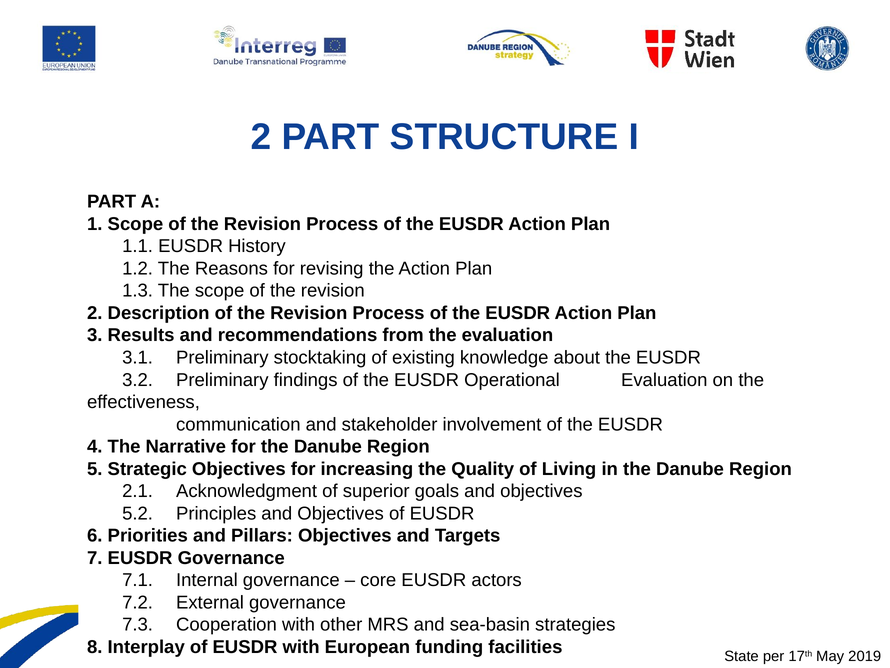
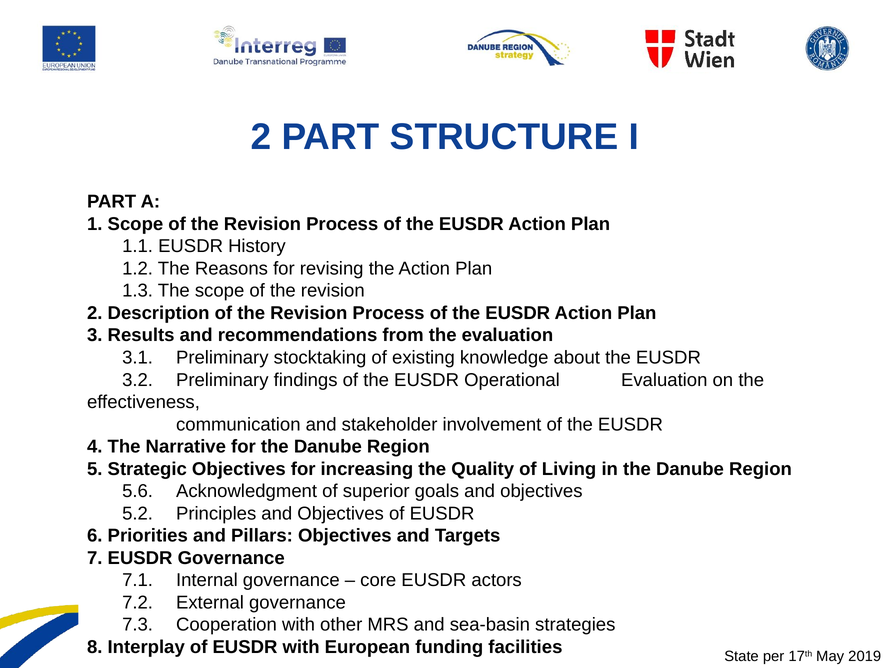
2.1: 2.1 -> 5.6
